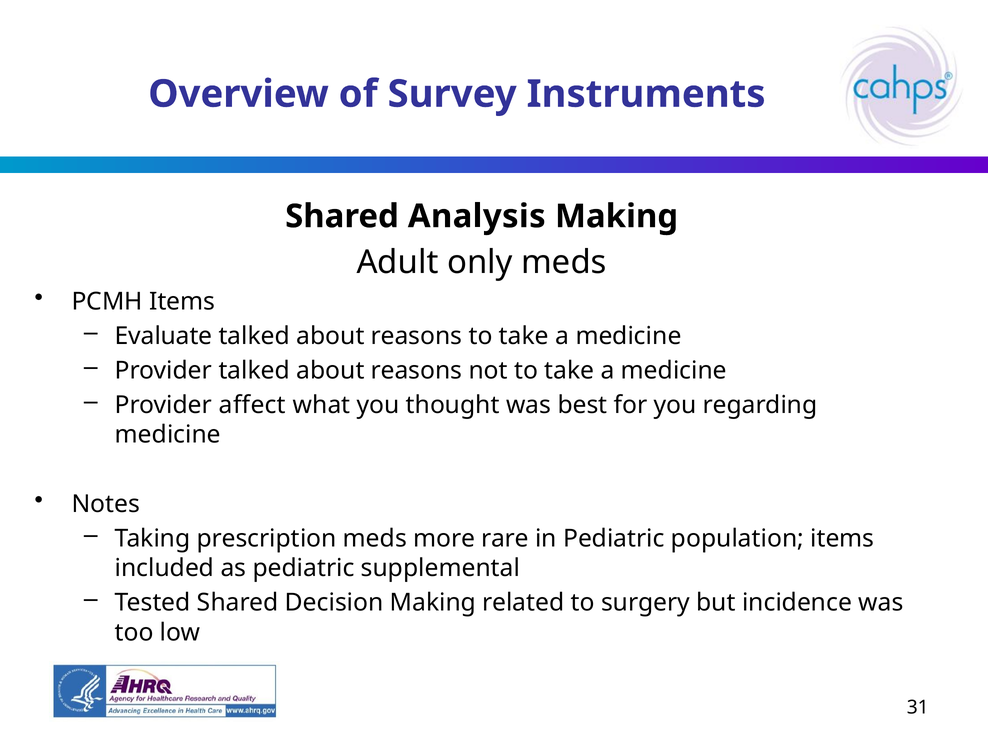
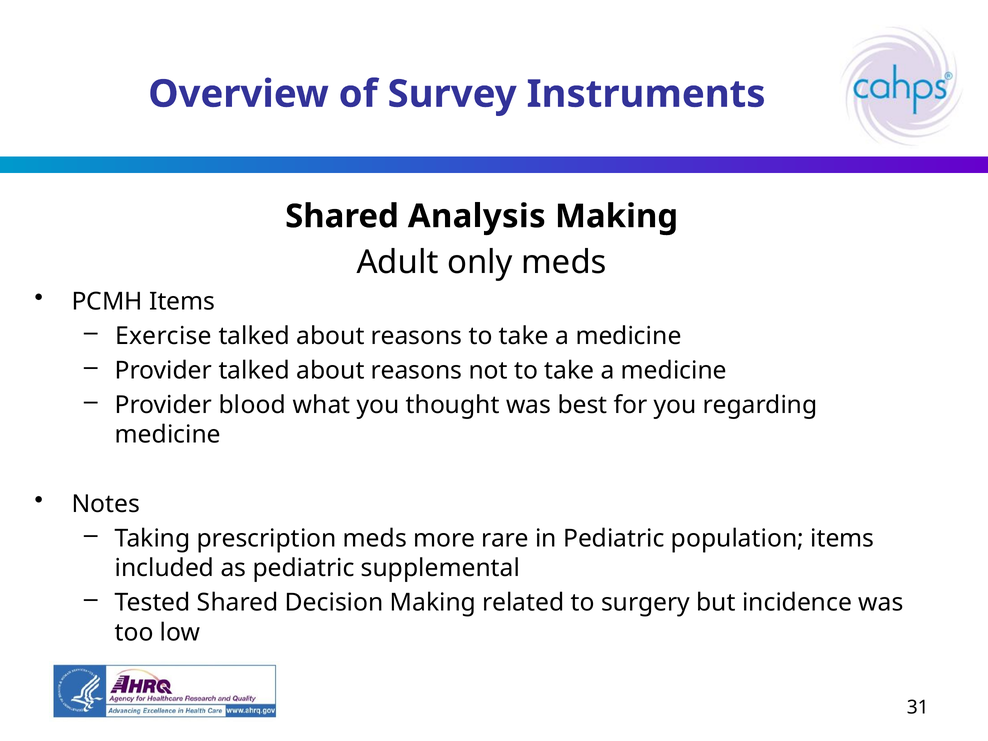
Evaluate: Evaluate -> Exercise
affect: affect -> blood
